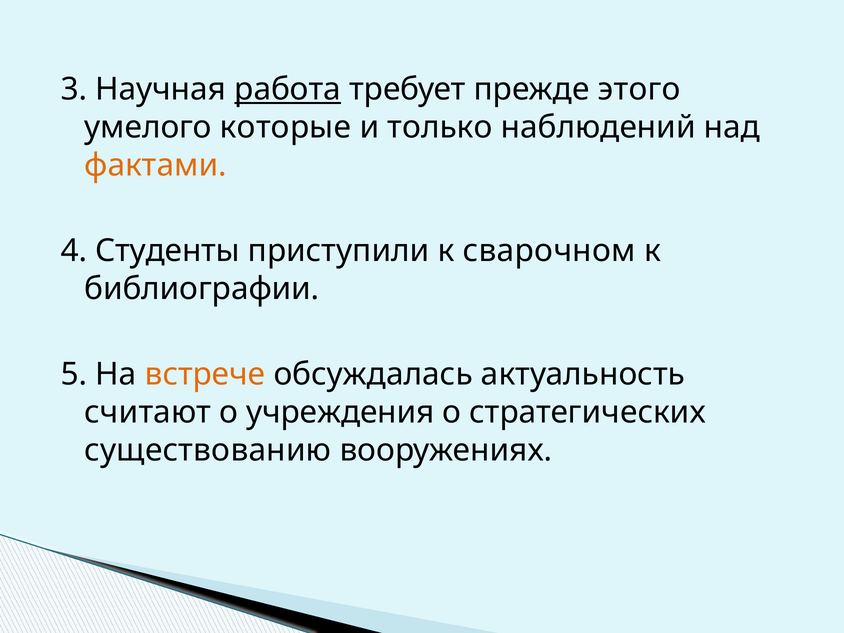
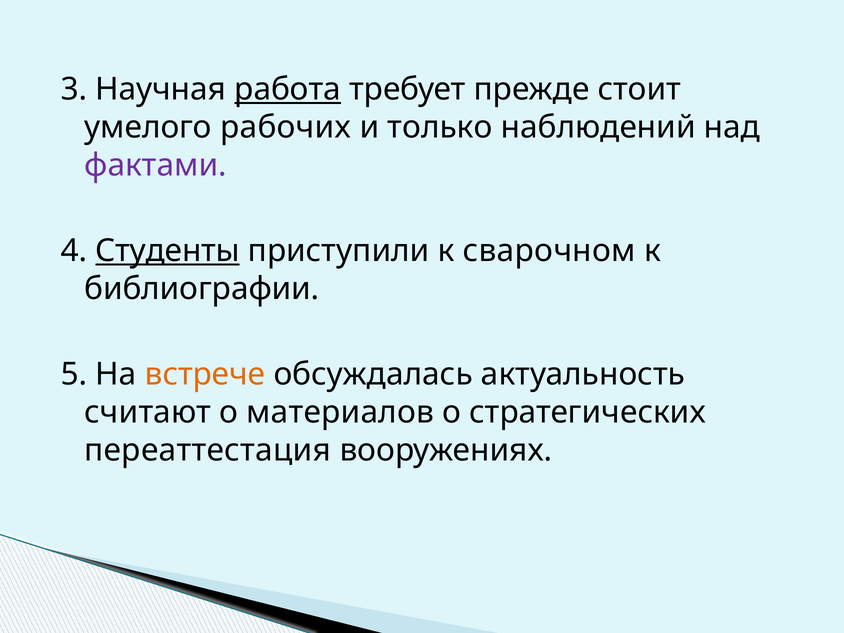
этого: этого -> стоит
которые: которые -> рабочих
фактами colour: orange -> purple
Студенты underline: none -> present
учреждения: учреждения -> материалов
существованию: существованию -> переаттестация
